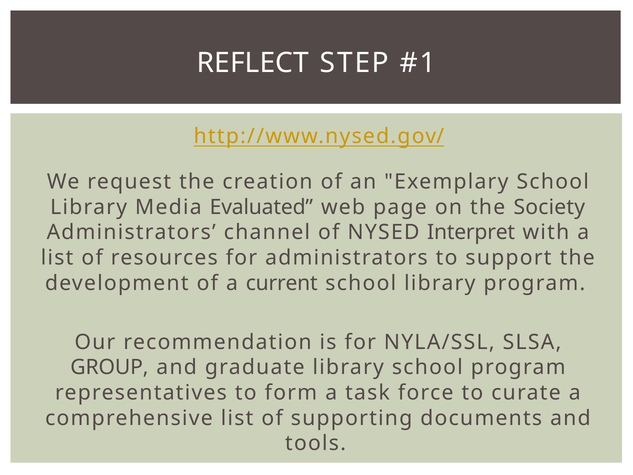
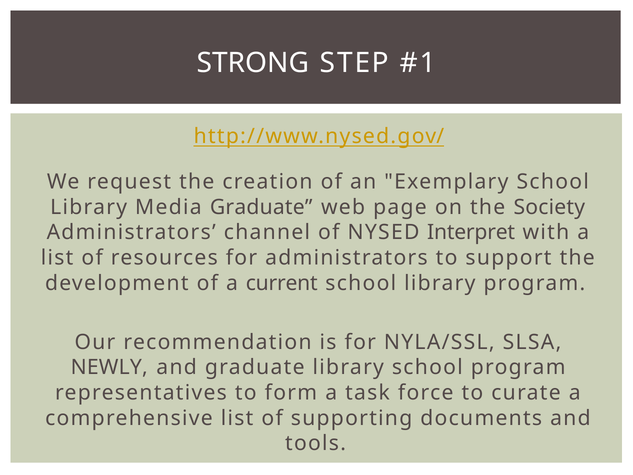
REFLECT: REFLECT -> STRONG
Media Evaluated: Evaluated -> Graduate
GROUP: GROUP -> NEWLY
